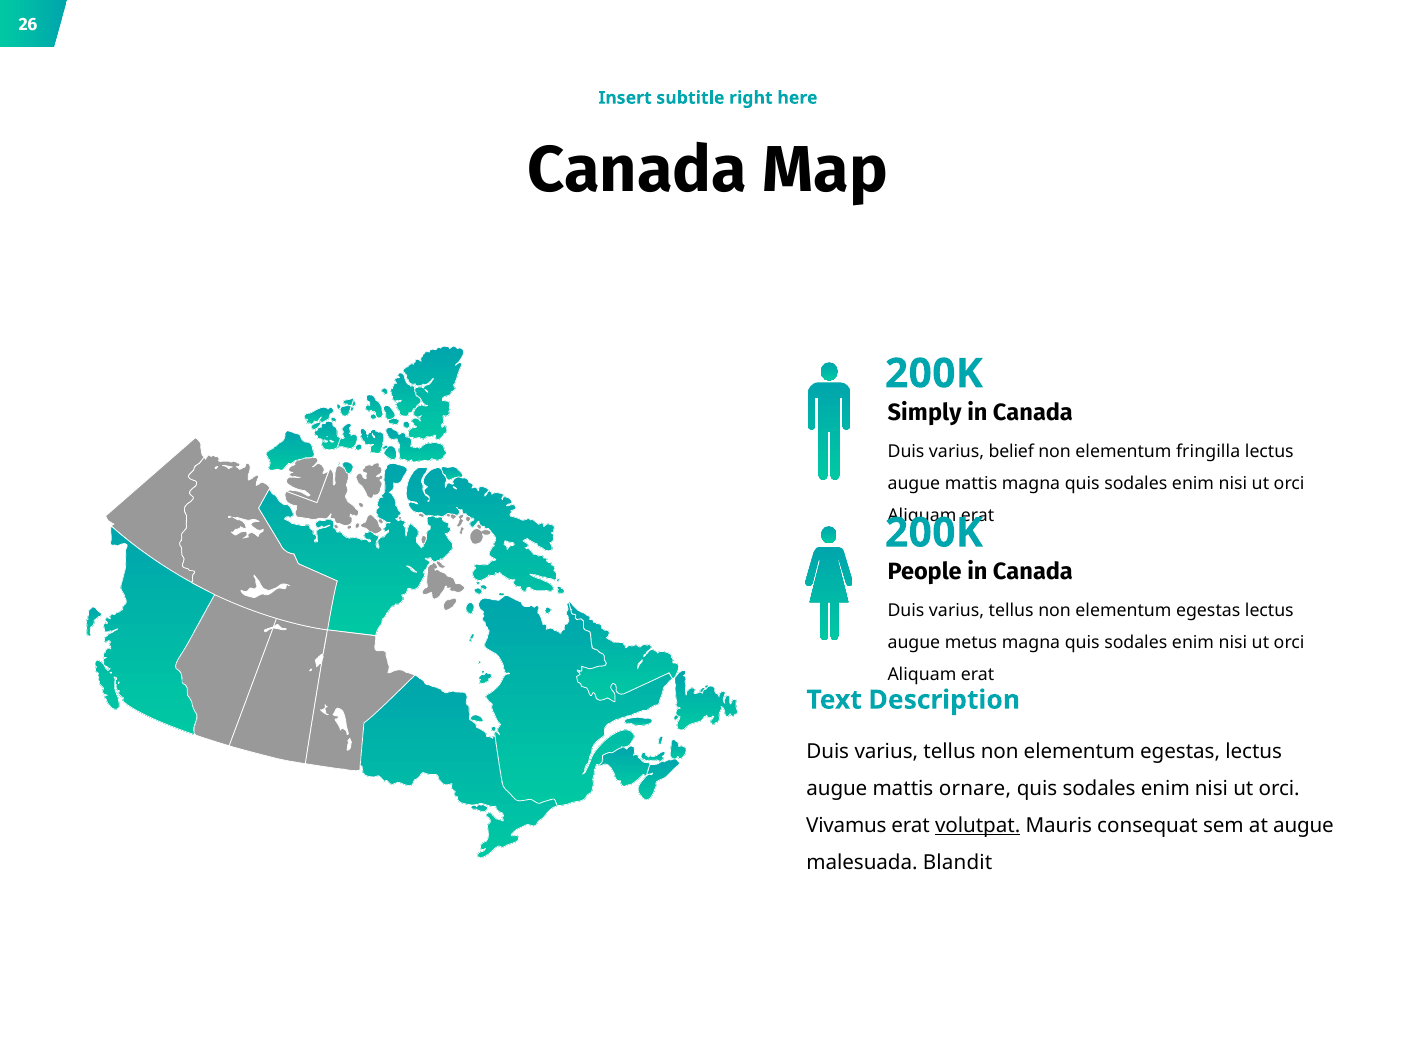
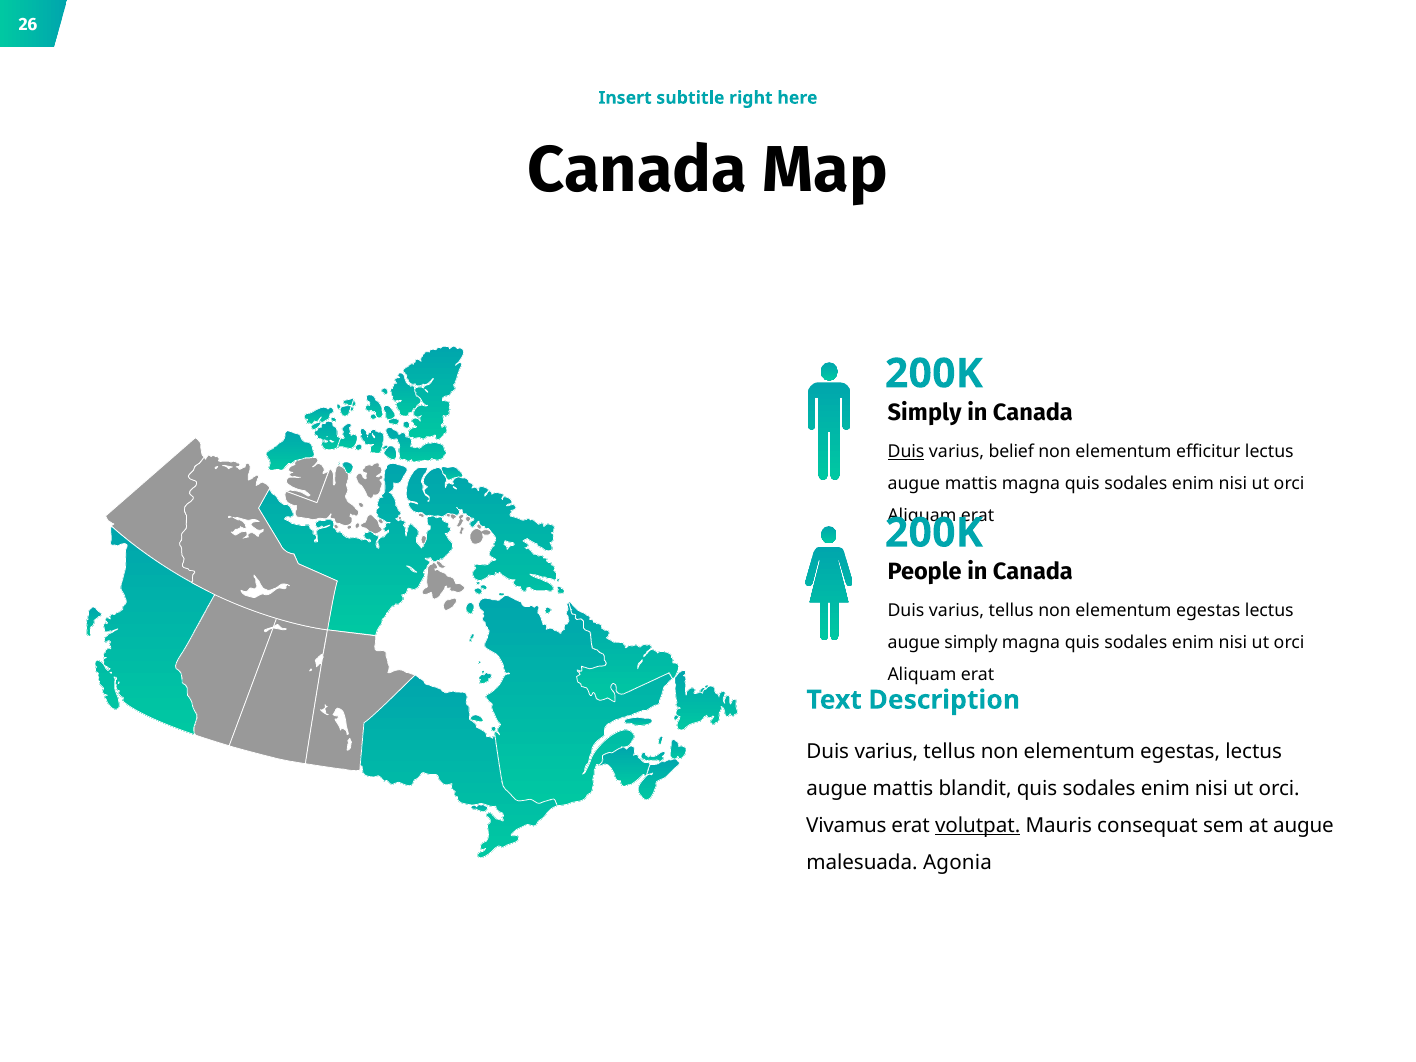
Duis at (906, 452) underline: none -> present
fringilla: fringilla -> efficitur
augue metus: metus -> simply
ornare: ornare -> blandit
Blandit: Blandit -> Agonia
